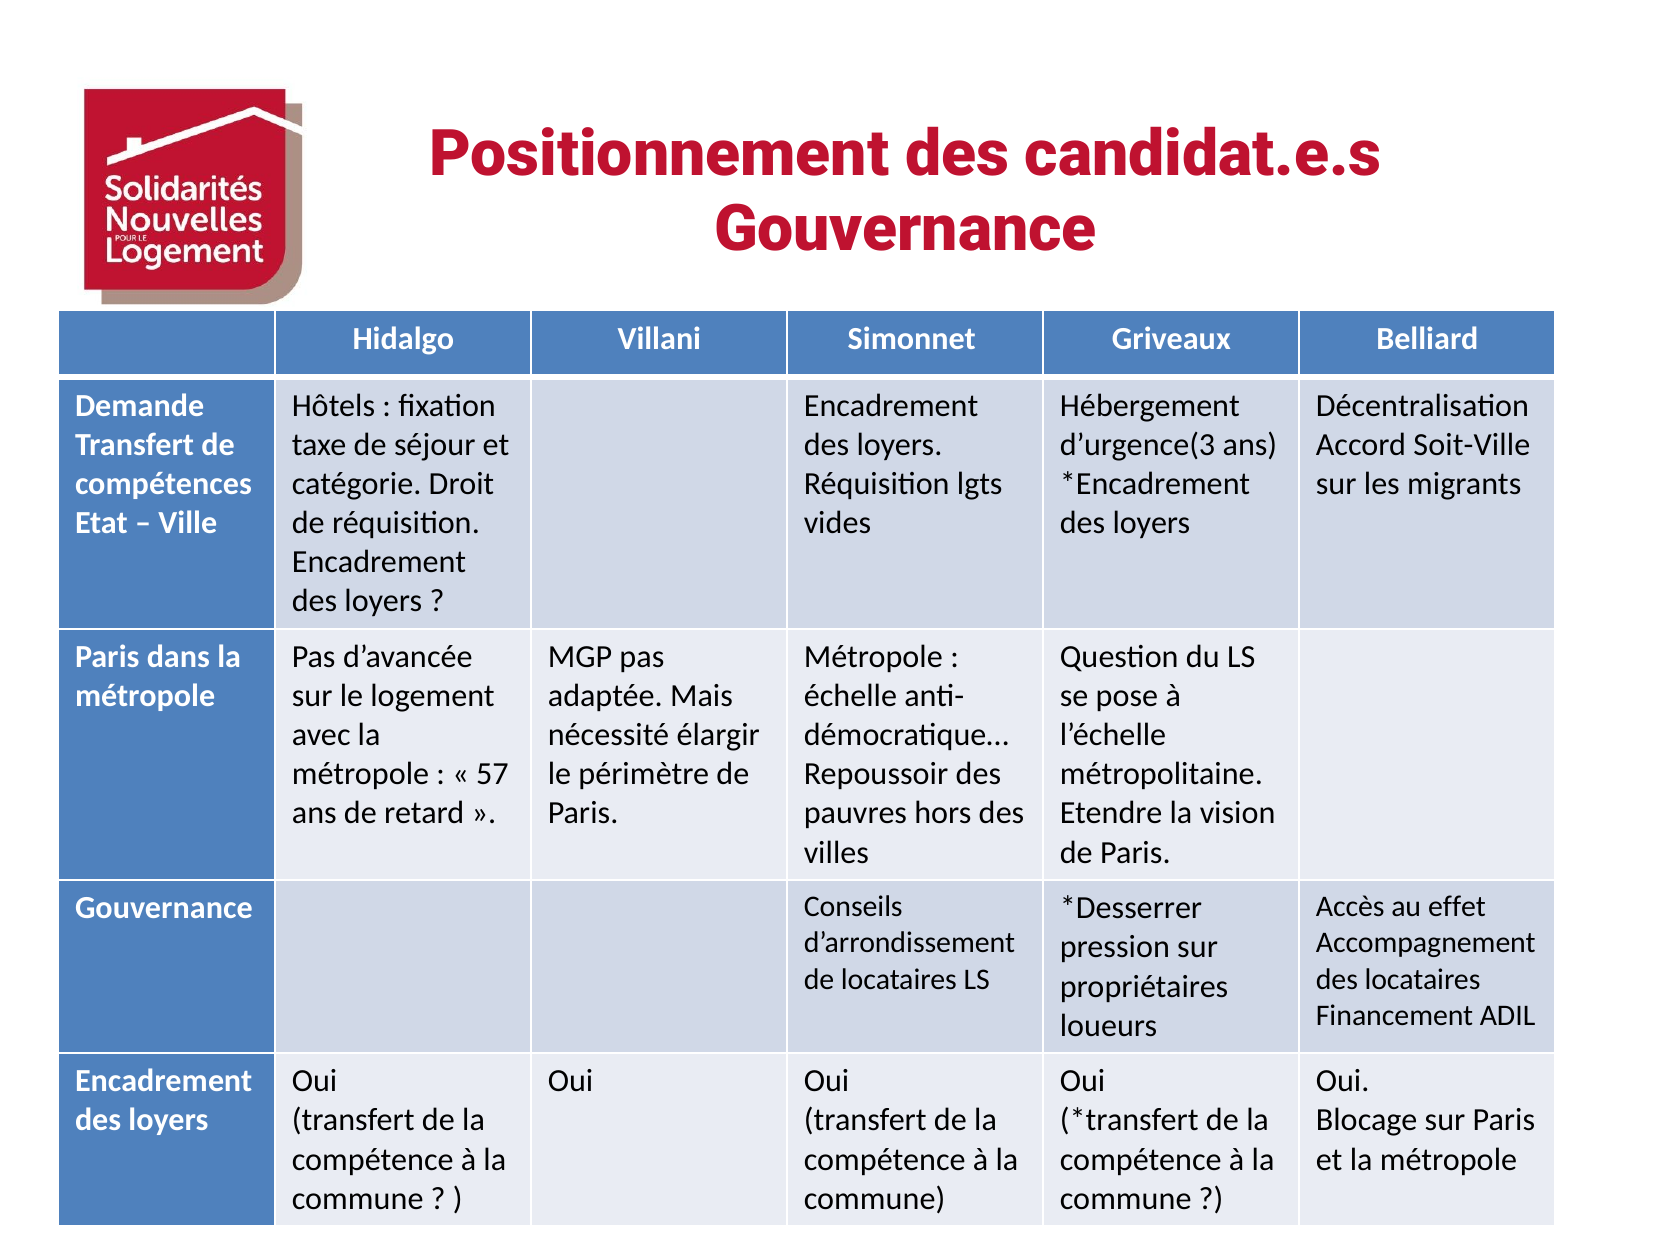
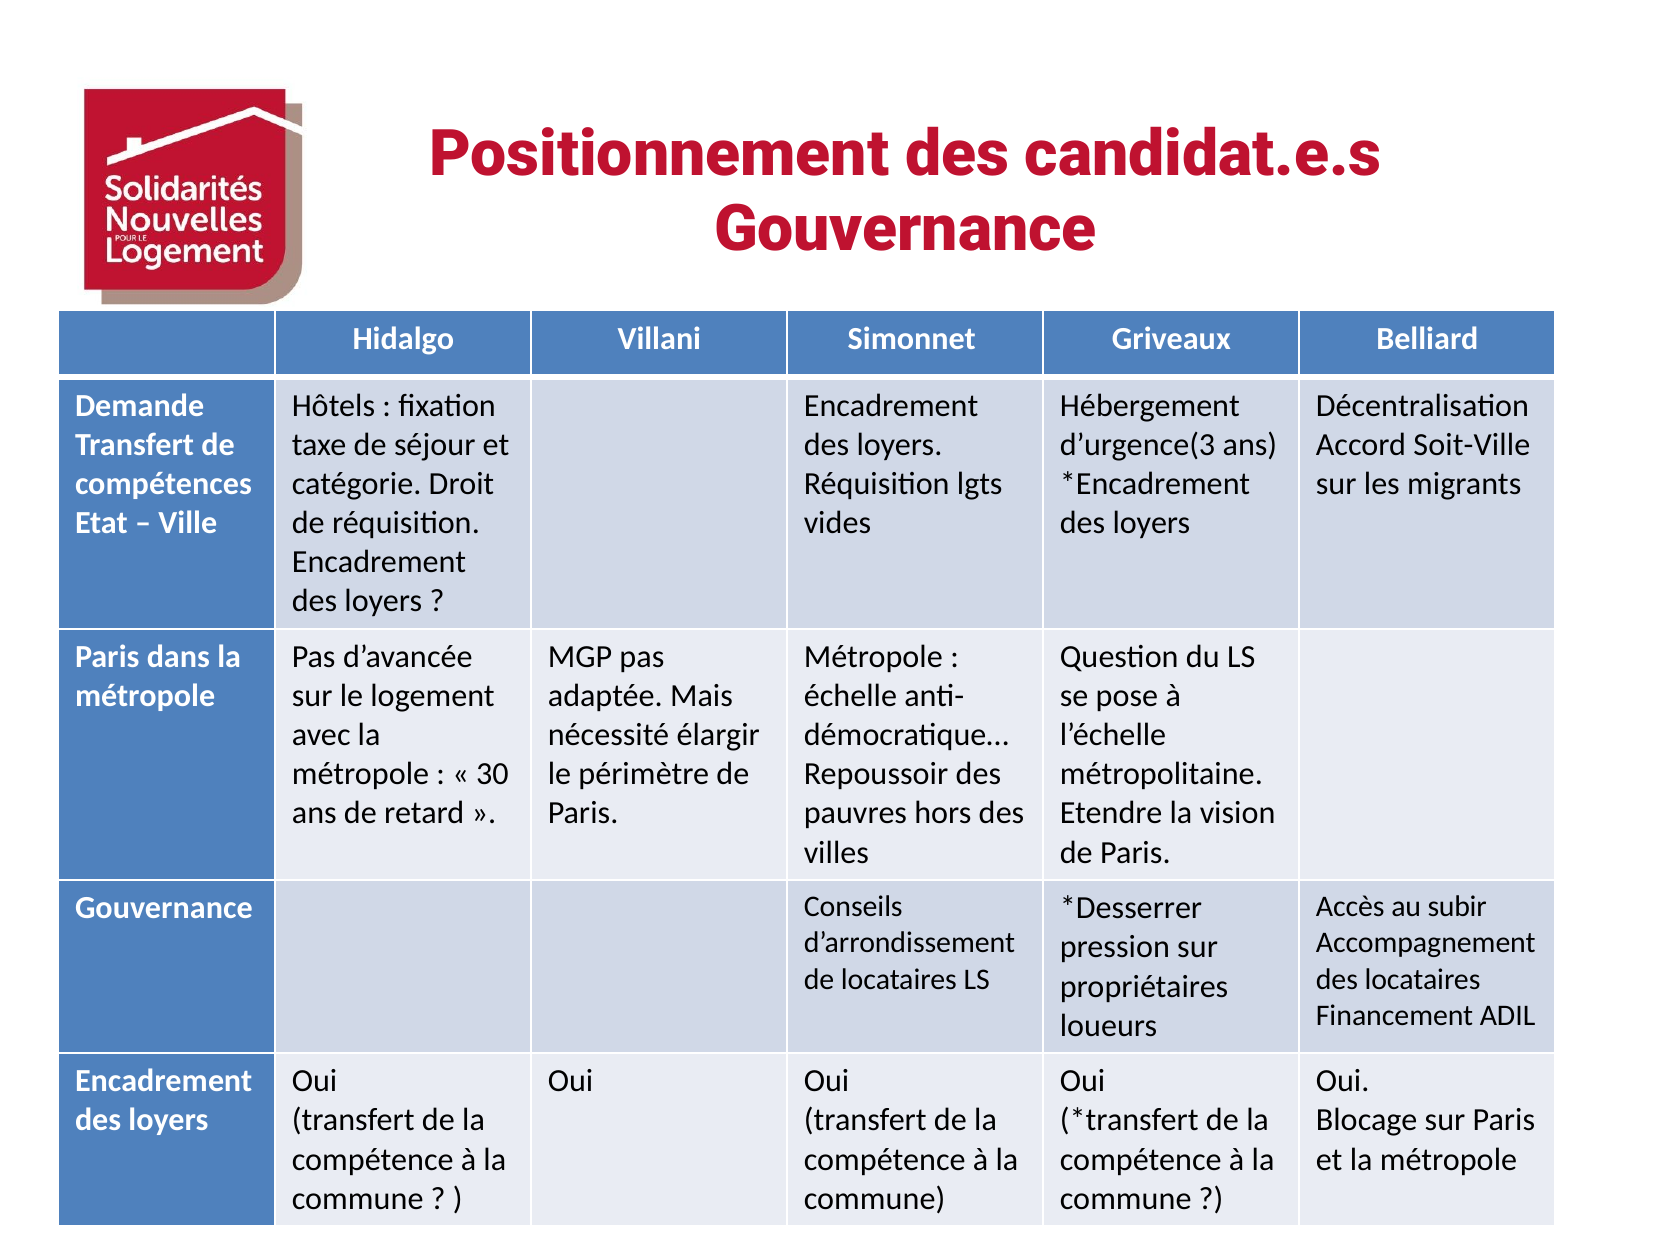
57: 57 -> 30
effet: effet -> subir
